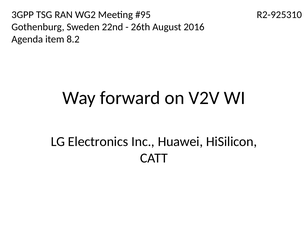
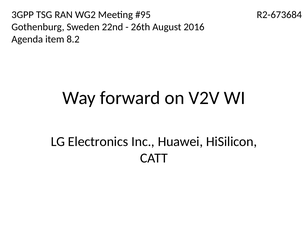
R2-925310: R2-925310 -> R2-673684
